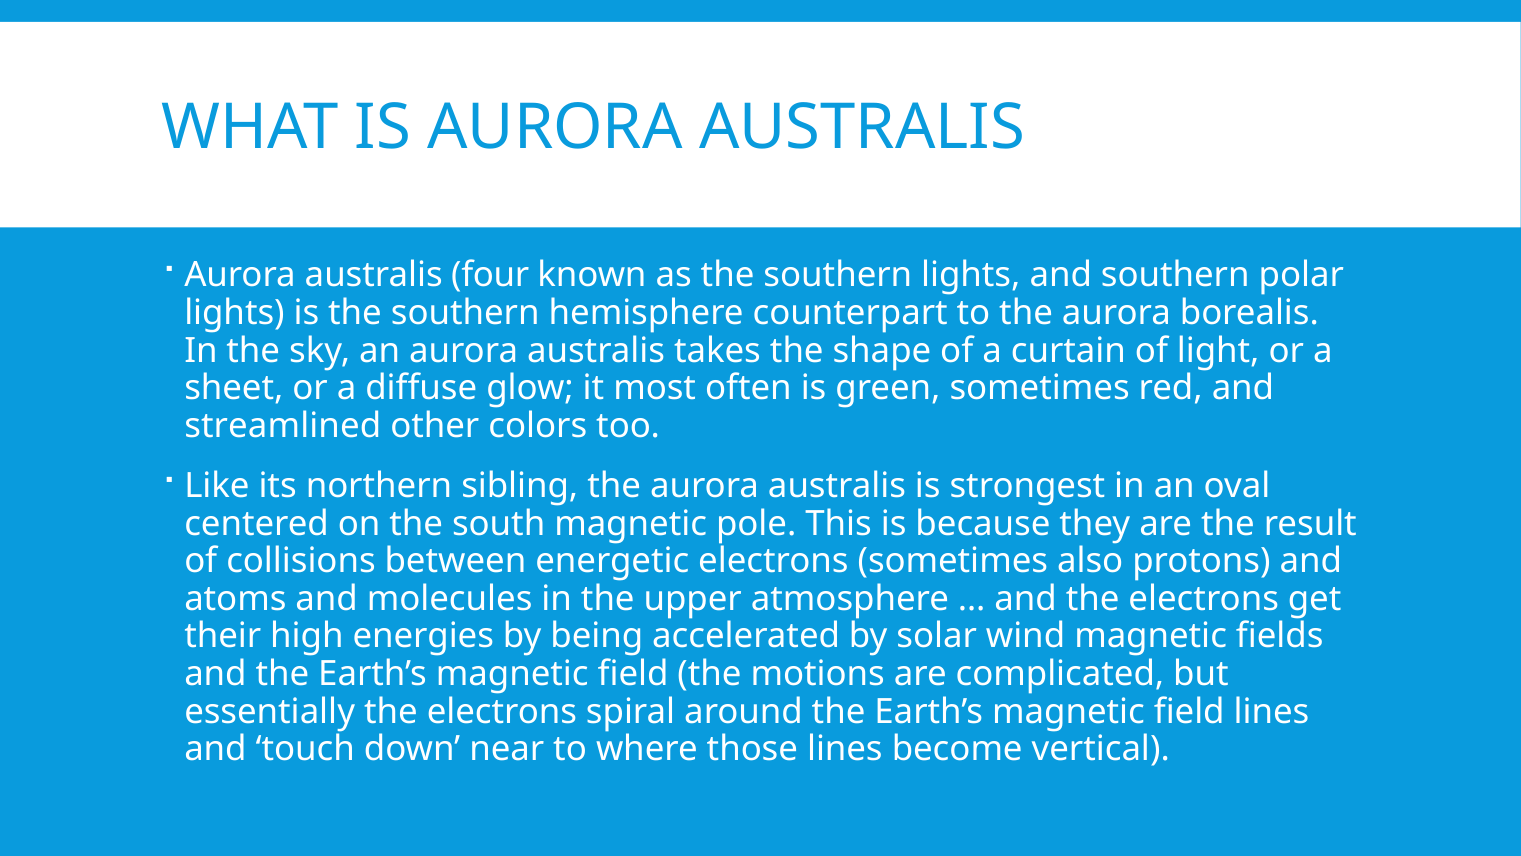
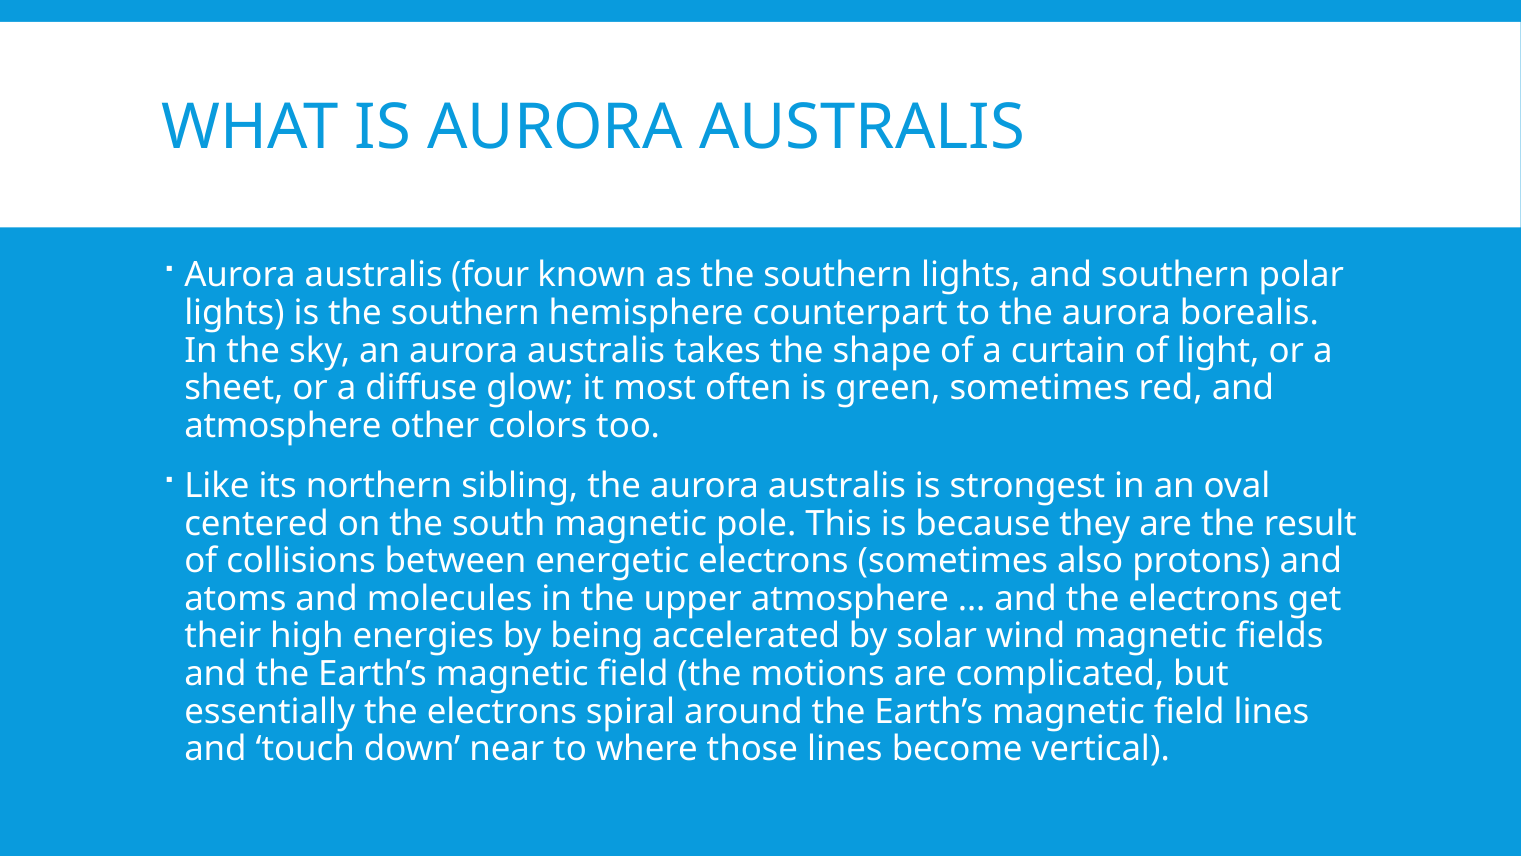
streamlined at (283, 426): streamlined -> atmosphere
